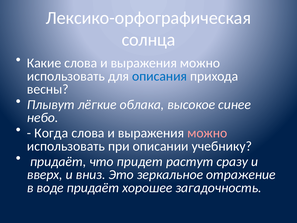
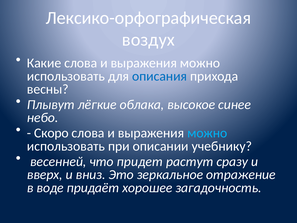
солнца: солнца -> воздух
Когда: Когда -> Скоро
можно at (207, 133) colour: pink -> light blue
придаёт at (58, 161): придаёт -> весенней
